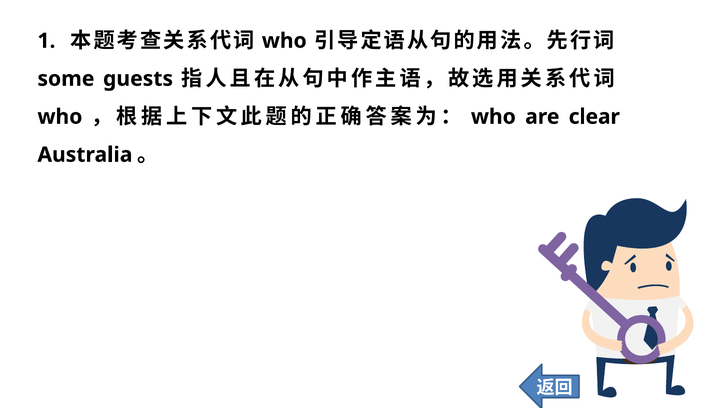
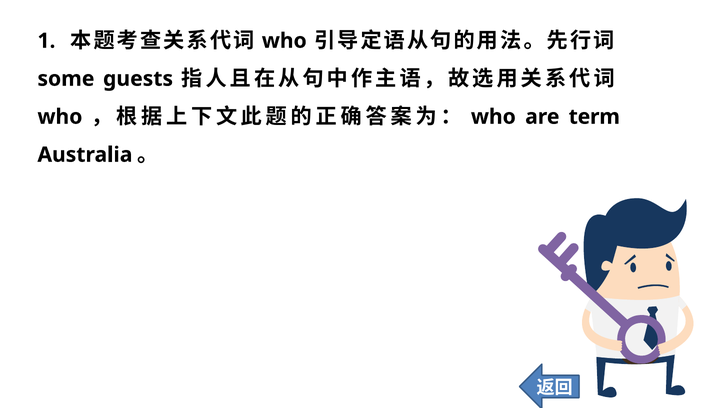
clear: clear -> term
